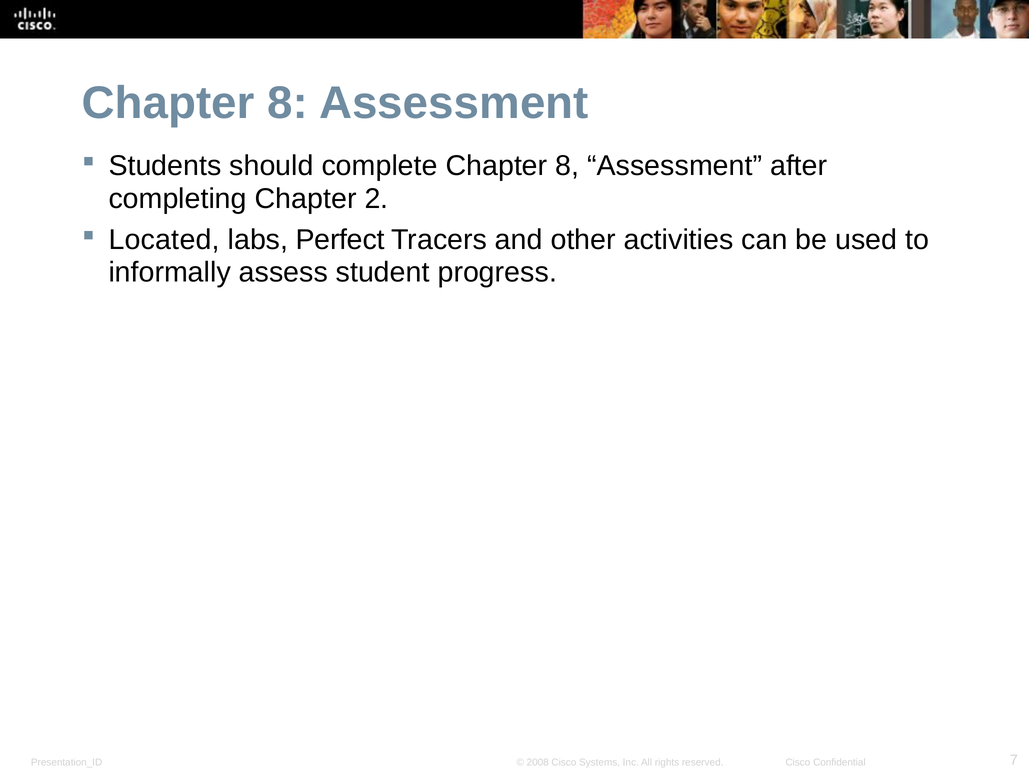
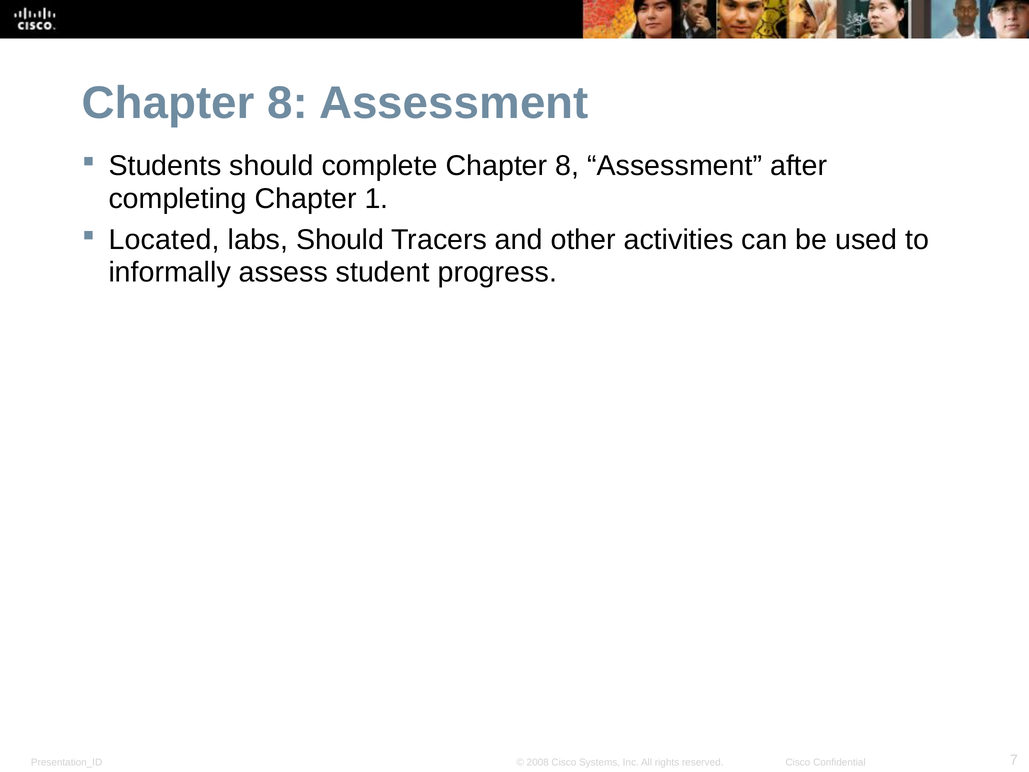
2: 2 -> 1
labs Perfect: Perfect -> Should
